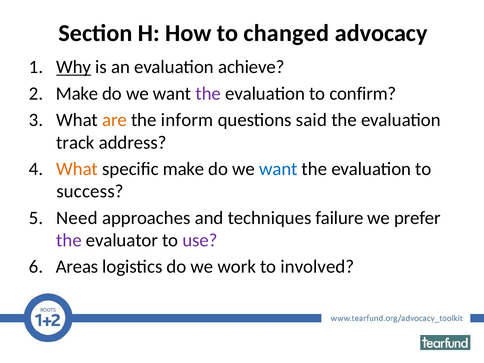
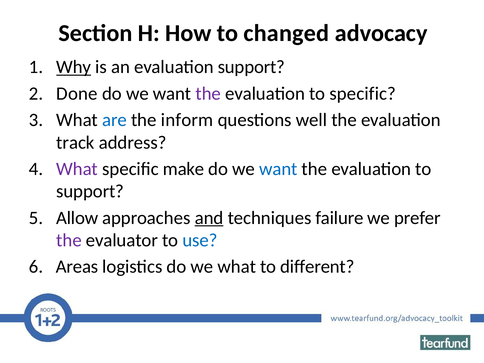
evaluation achieve: achieve -> support
Make at (77, 93): Make -> Done
to confirm: confirm -> specific
are colour: orange -> blue
said: said -> well
What at (77, 169) colour: orange -> purple
success at (90, 191): success -> support
Need: Need -> Allow
and underline: none -> present
use colour: purple -> blue
we work: work -> what
involved: involved -> different
